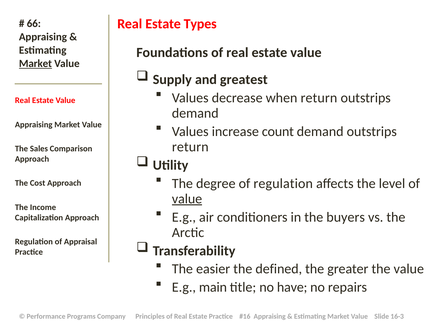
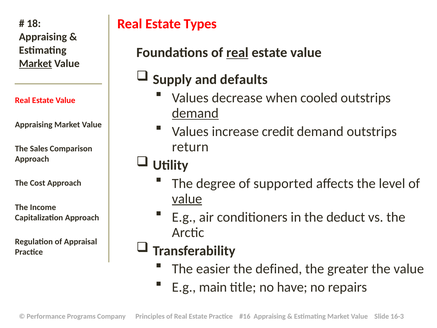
66: 66 -> 18
real at (237, 53) underline: none -> present
greatest: greatest -> defaults
when return: return -> cooled
demand at (195, 113) underline: none -> present
count: count -> credit
of regulation: regulation -> supported
buyers: buyers -> deduct
